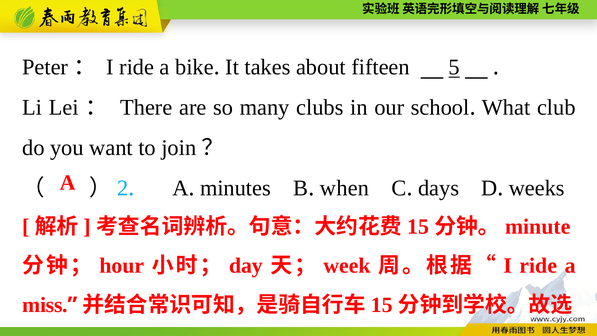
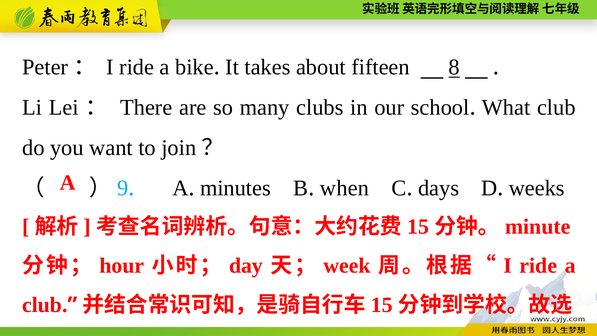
5: 5 -> 8
2: 2 -> 9
miss at (45, 305): miss -> club
